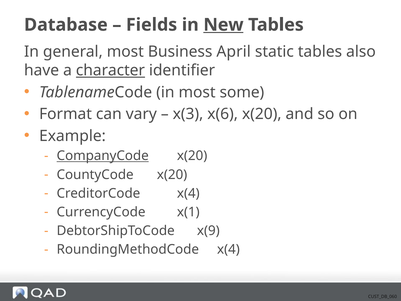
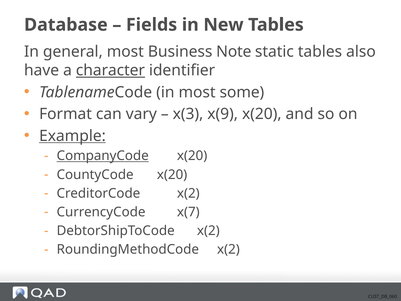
New underline: present -> none
April: April -> Note
x(6: x(6 -> x(9
Example underline: none -> present
CreditorCode x(4: x(4 -> x(2
x(1: x(1 -> x(7
DebtorShipToCode x(9: x(9 -> x(2
RoundingMethodCode x(4: x(4 -> x(2
